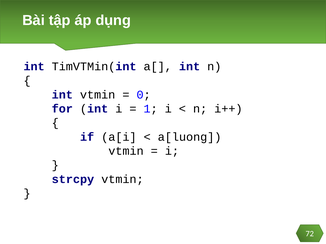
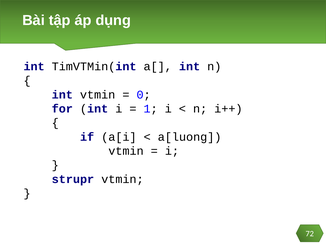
strcpy: strcpy -> strupr
